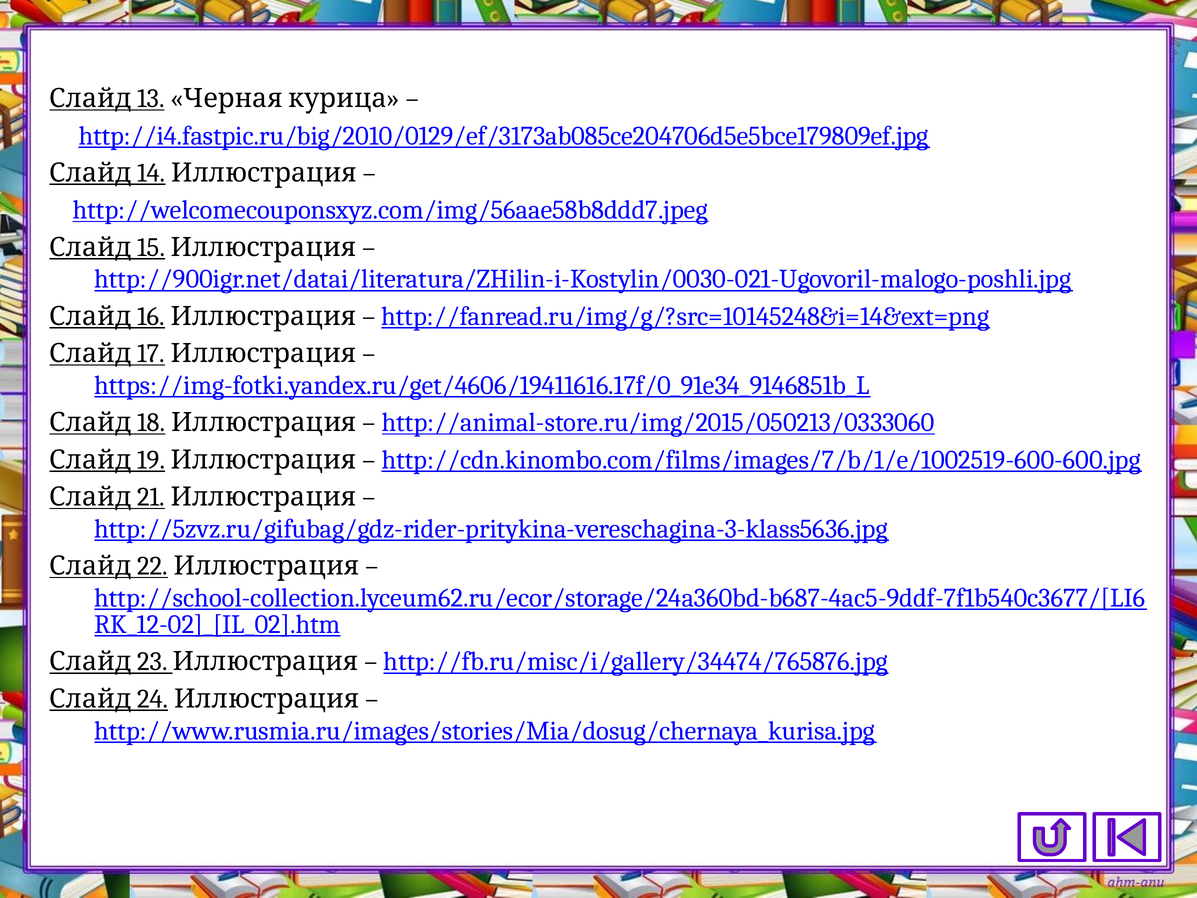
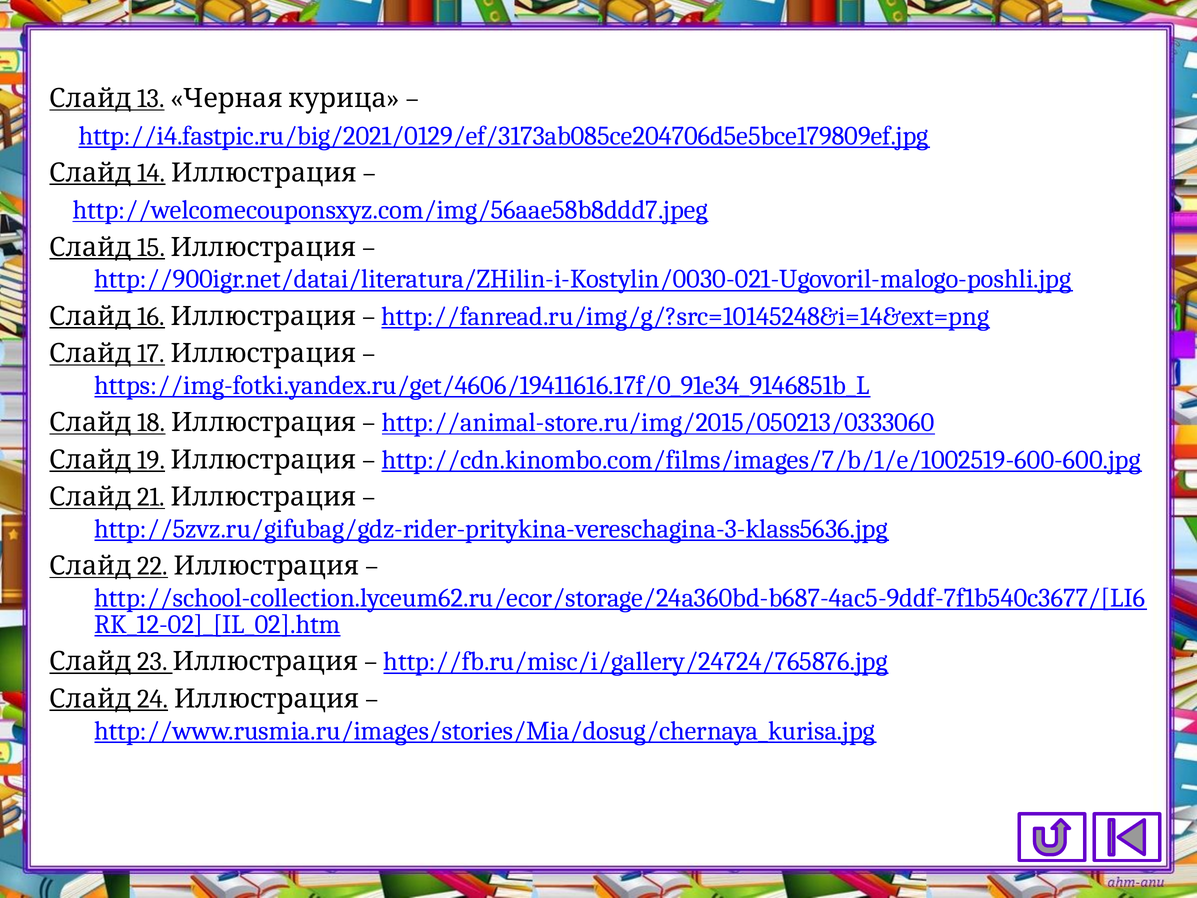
http://i4.fastpic.ru/big/2010/0129/ef/3173ab085ce204706d5e5bce179809ef.jpg: http://i4.fastpic.ru/big/2010/0129/ef/3173ab085ce204706d5e5bce179809ef.jpg -> http://i4.fastpic.ru/big/2021/0129/ef/3173ab085ce204706d5e5bce179809ef.jpg
http://fb.ru/misc/i/gallery/34474/765876.jpg: http://fb.ru/misc/i/gallery/34474/765876.jpg -> http://fb.ru/misc/i/gallery/24724/765876.jpg
